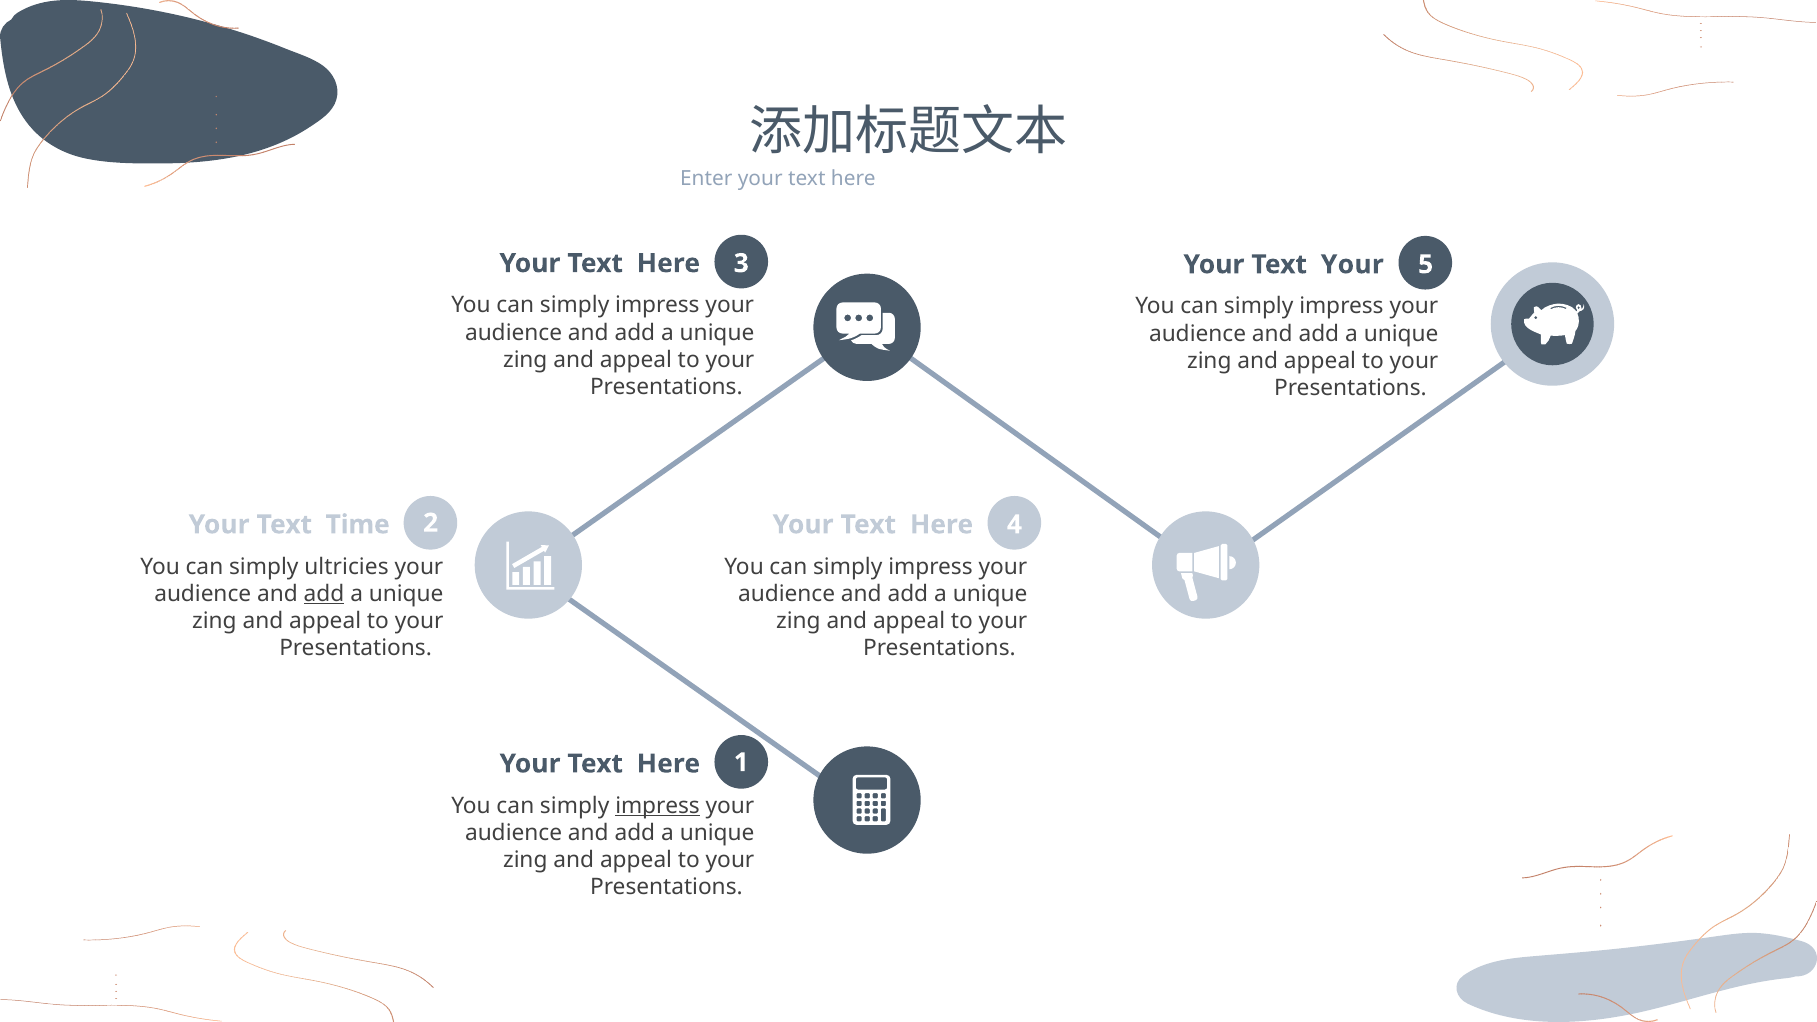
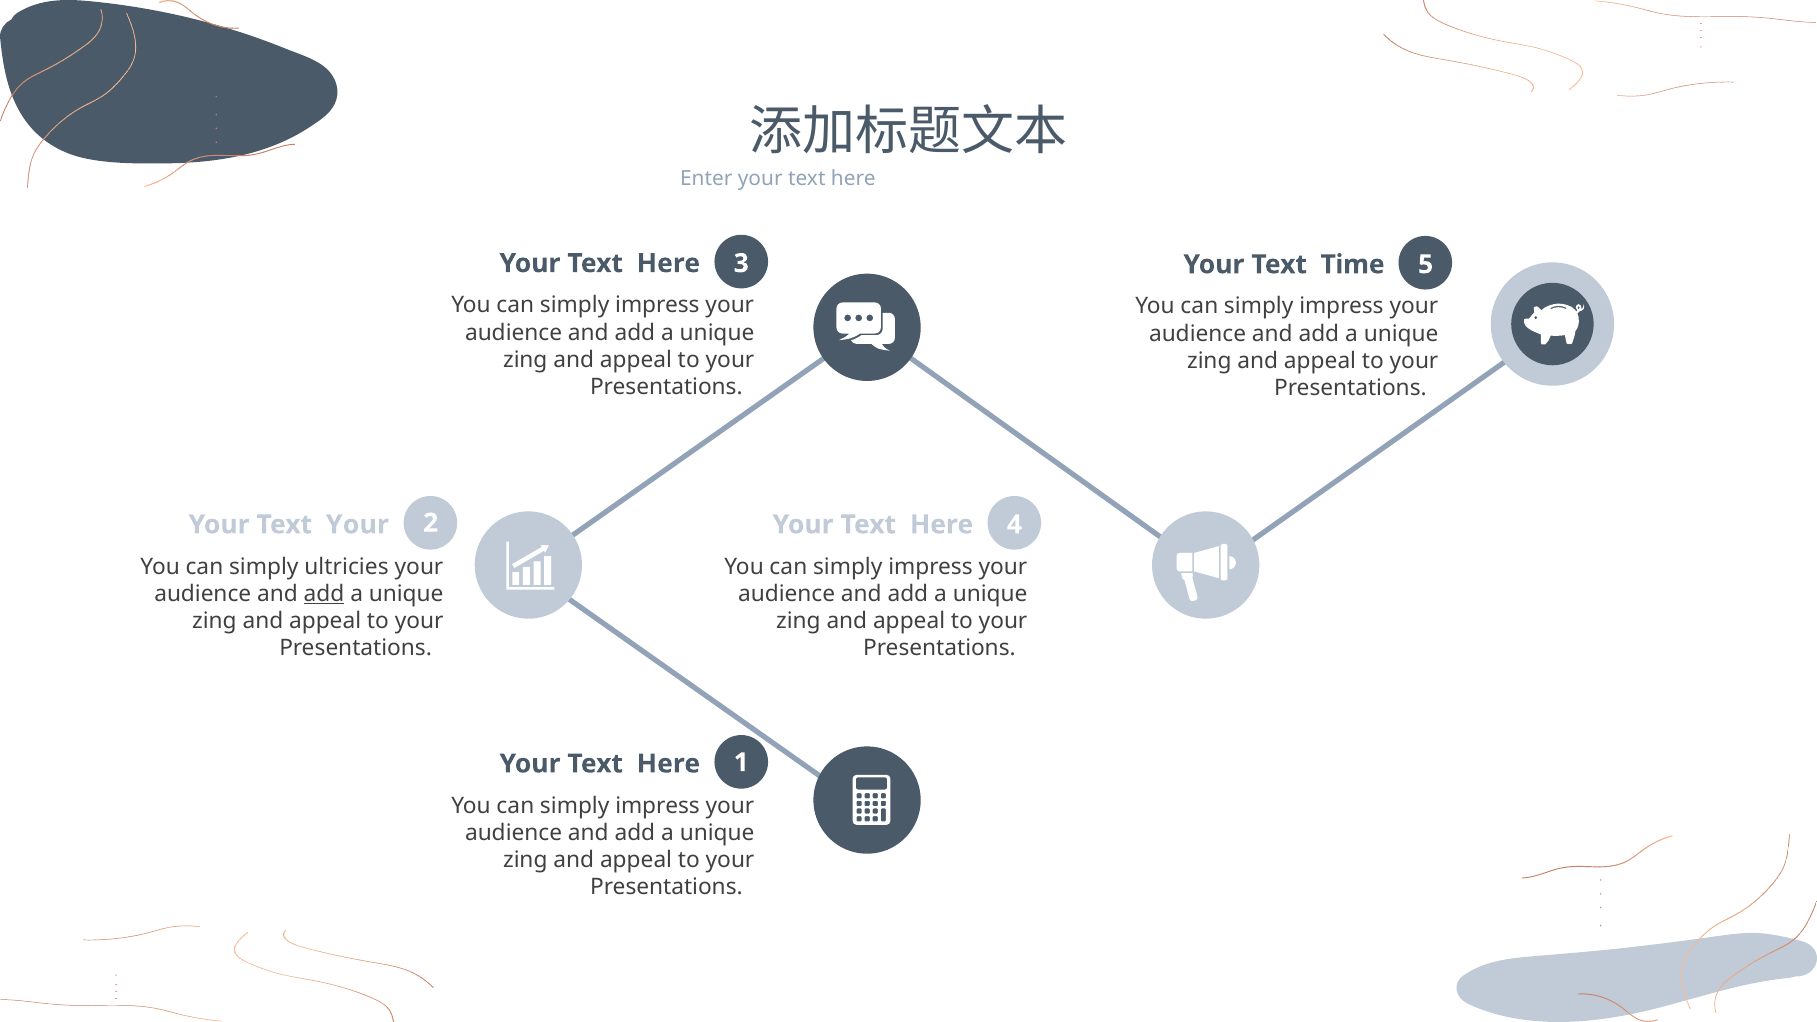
Text Your: Your -> Time
Text Time: Time -> Your
impress at (657, 806) underline: present -> none
